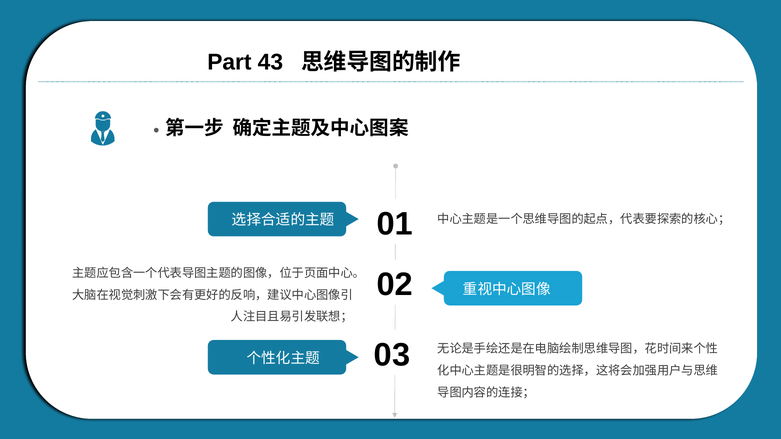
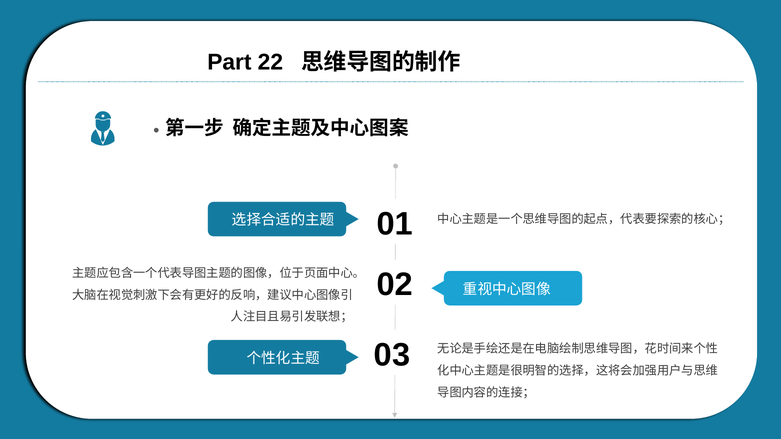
43: 43 -> 22
